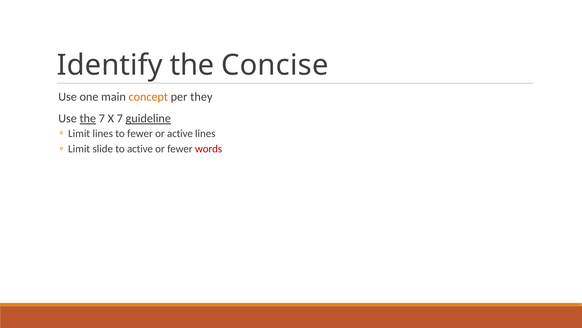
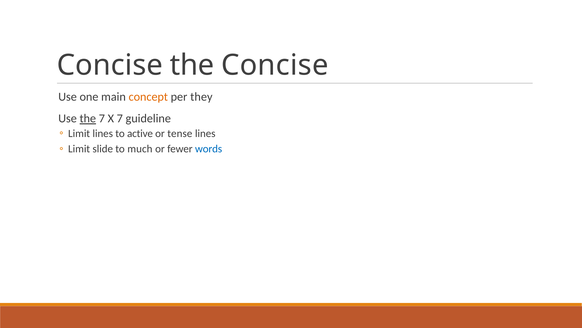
Identify at (110, 65): Identify -> Concise
guideline underline: present -> none
to fewer: fewer -> active
or active: active -> tense
to active: active -> much
words colour: red -> blue
